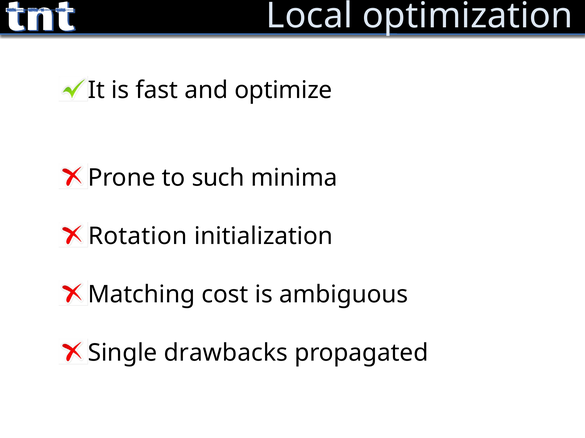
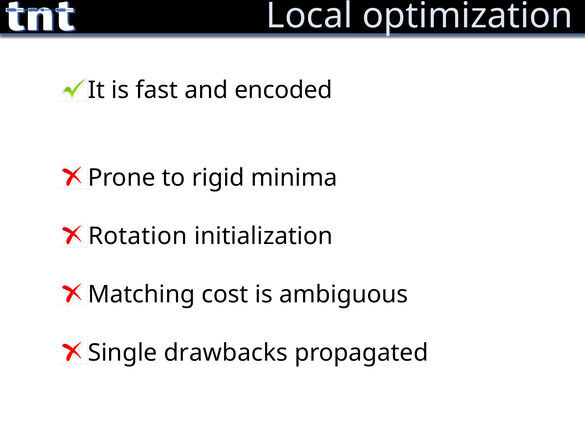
optimize: optimize -> encoded
such: such -> rigid
